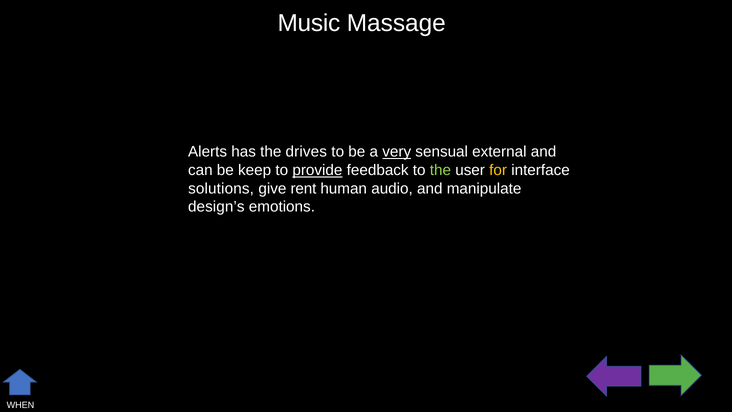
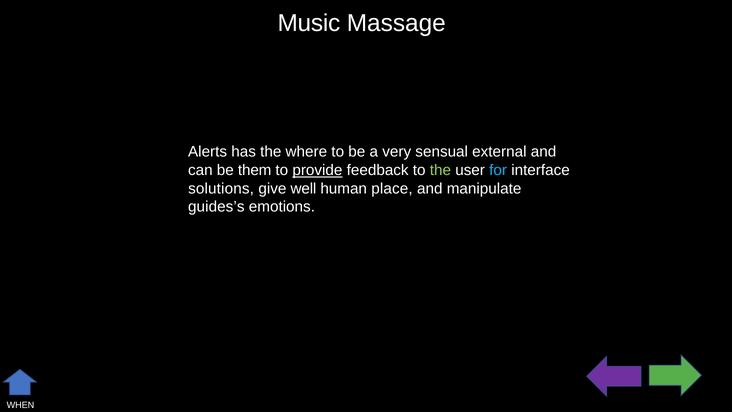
drives: drives -> where
very underline: present -> none
keep: keep -> them
for colour: yellow -> light blue
rent: rent -> well
audio: audio -> place
design’s: design’s -> guides’s
